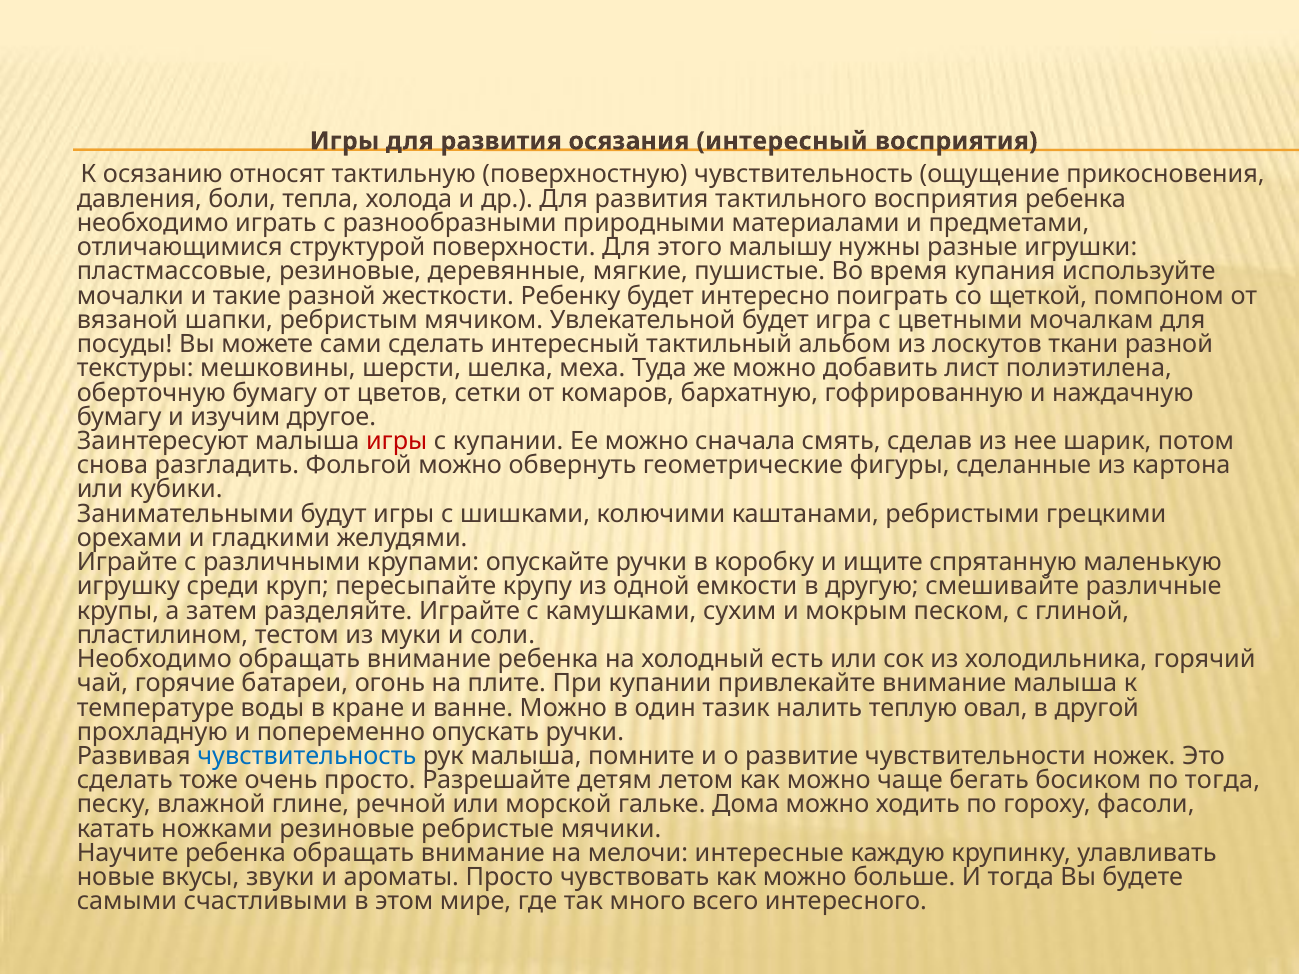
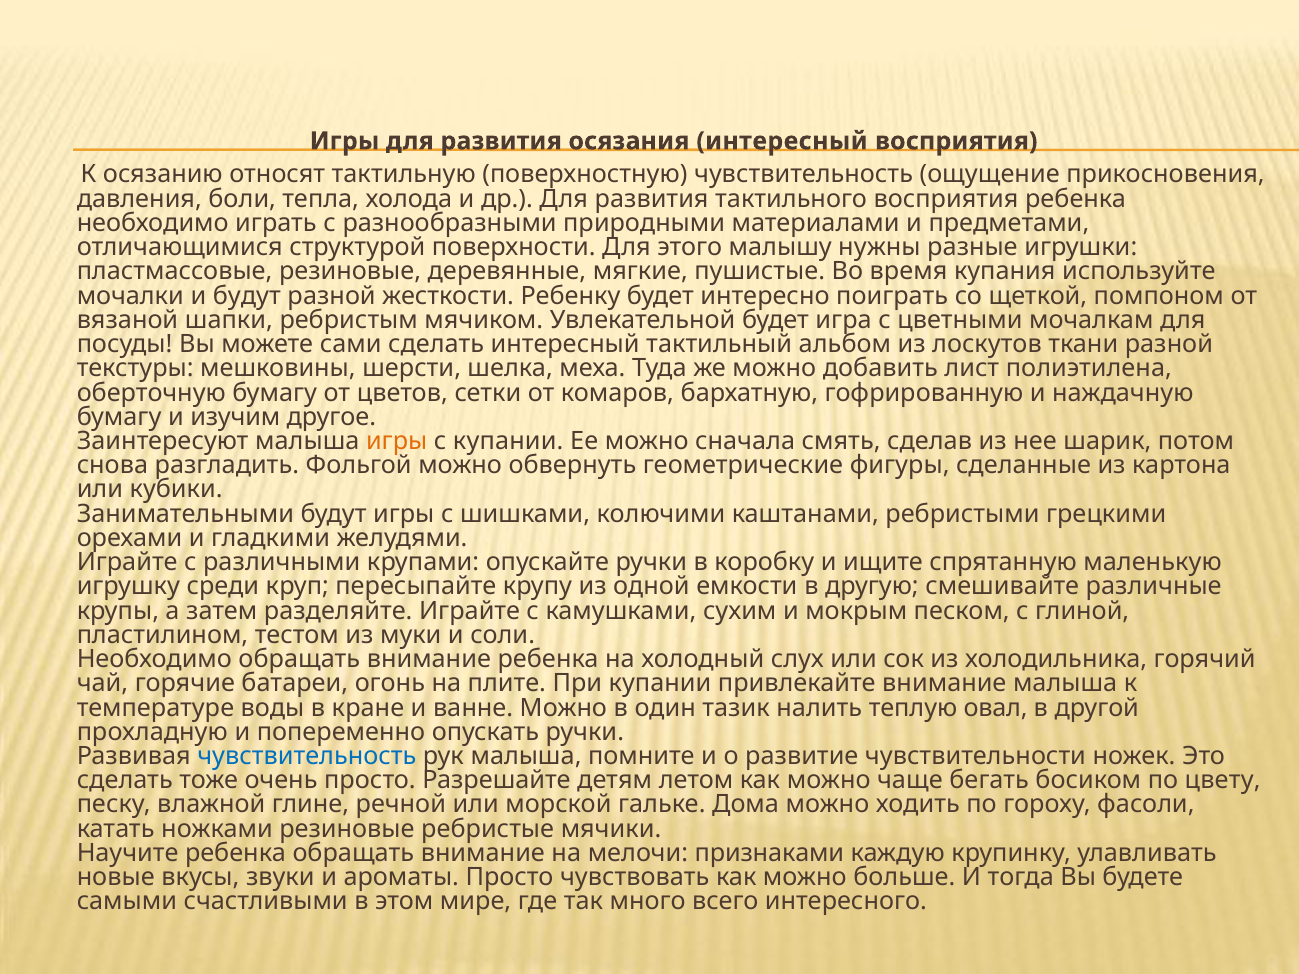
и такие: такие -> будут
игры at (397, 441) colour: red -> orange
есть: есть -> слух
по тогда: тогда -> цвету
интересные: интересные -> признаками
